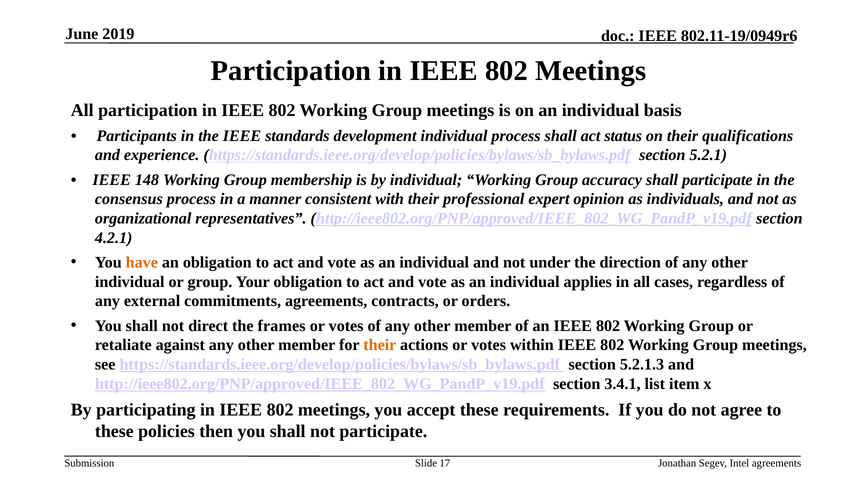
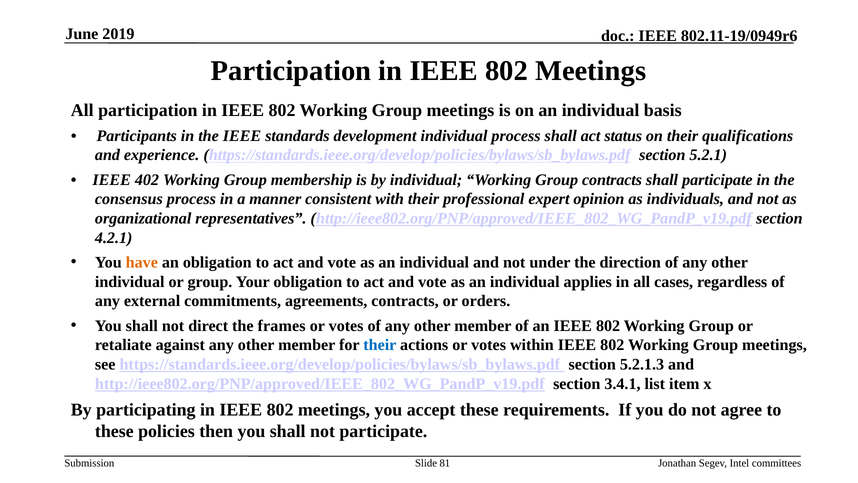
148: 148 -> 402
Group accuracy: accuracy -> contracts
their at (380, 345) colour: orange -> blue
17: 17 -> 81
Intel agreements: agreements -> committees
